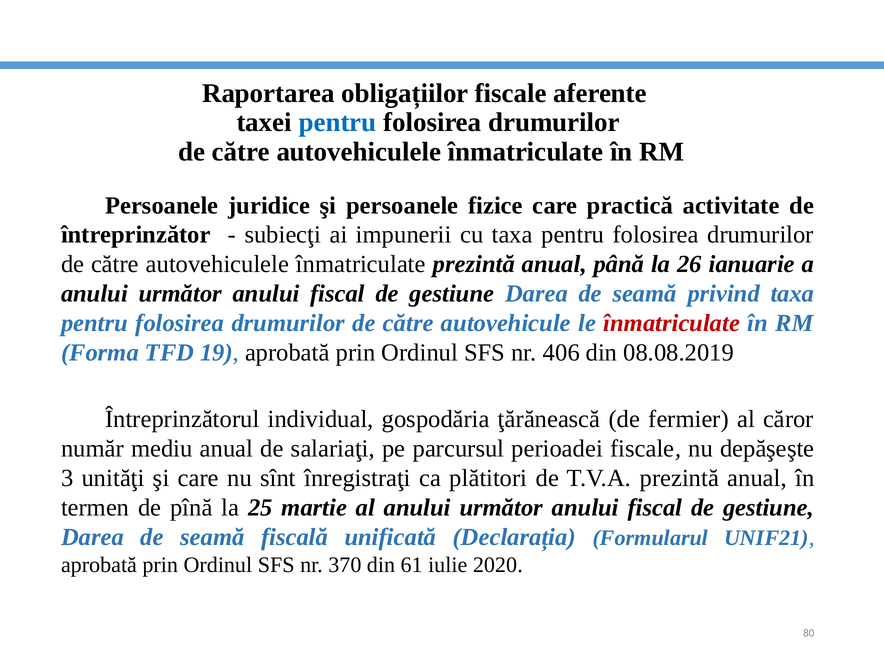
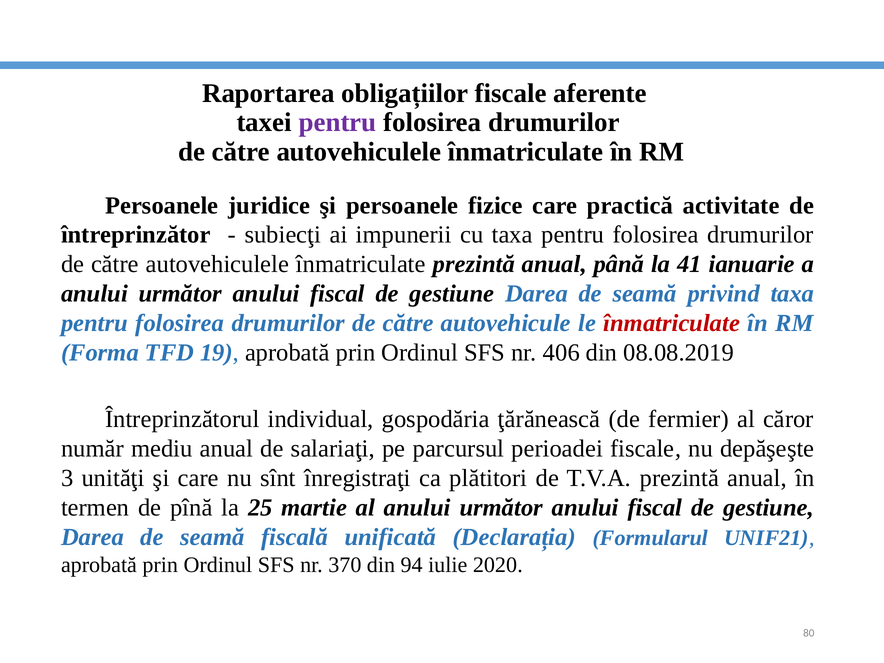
pentru at (338, 122) colour: blue -> purple
26: 26 -> 41
61: 61 -> 94
